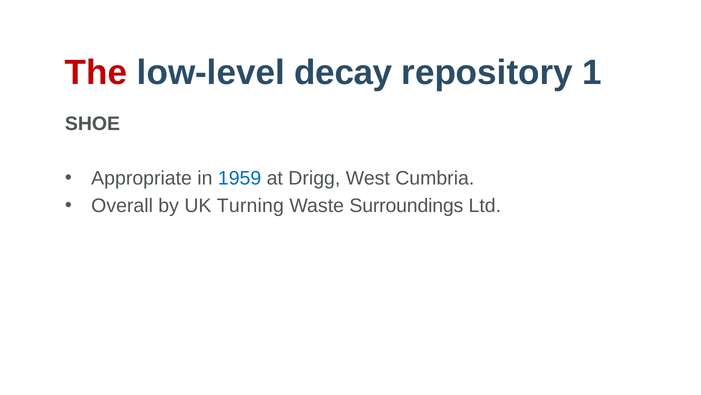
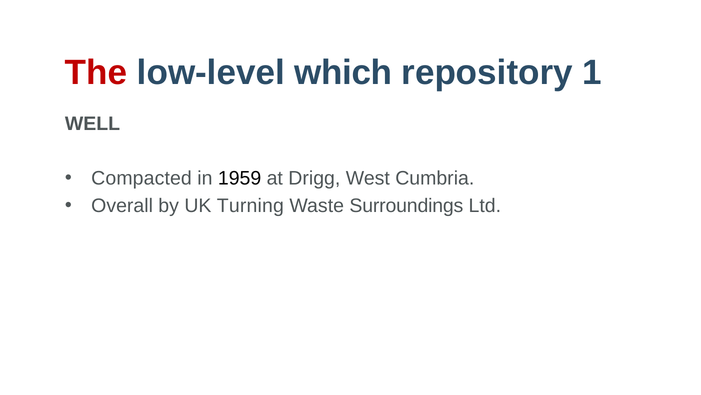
decay: decay -> which
SHOE: SHOE -> WELL
Appropriate: Appropriate -> Compacted
1959 colour: blue -> black
